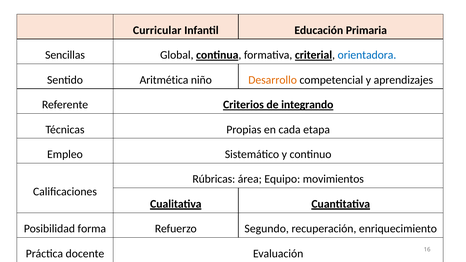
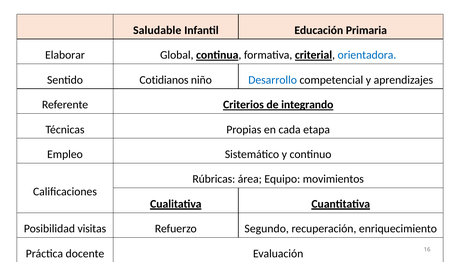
Curricular: Curricular -> Saludable
Sencillas: Sencillas -> Elaborar
Aritmética: Aritmética -> Cotidianos
Desarrollo colour: orange -> blue
forma: forma -> visitas
